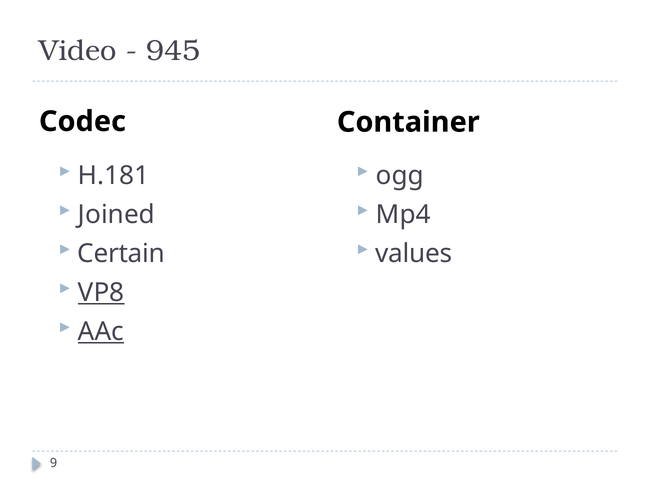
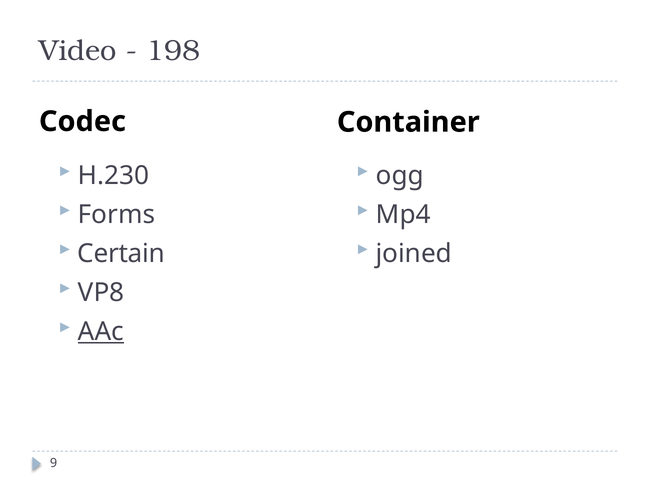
945: 945 -> 198
H.181: H.181 -> H.230
Joined: Joined -> Forms
values: values -> joined
VP8 underline: present -> none
